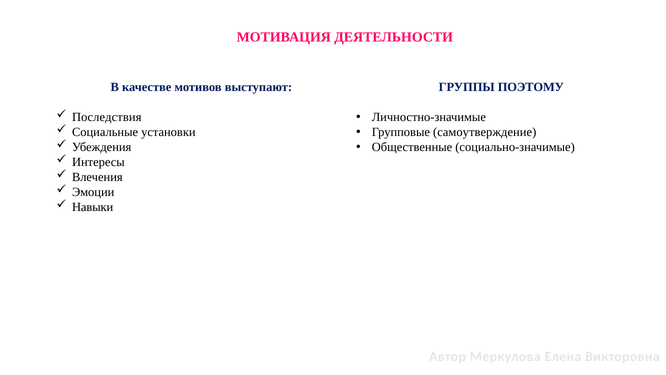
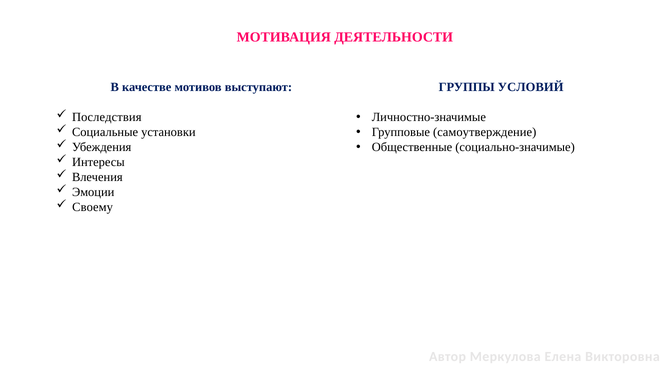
ПОЭТОМУ: ПОЭТОМУ -> УСЛОВИЙ
Навыки: Навыки -> Своему
